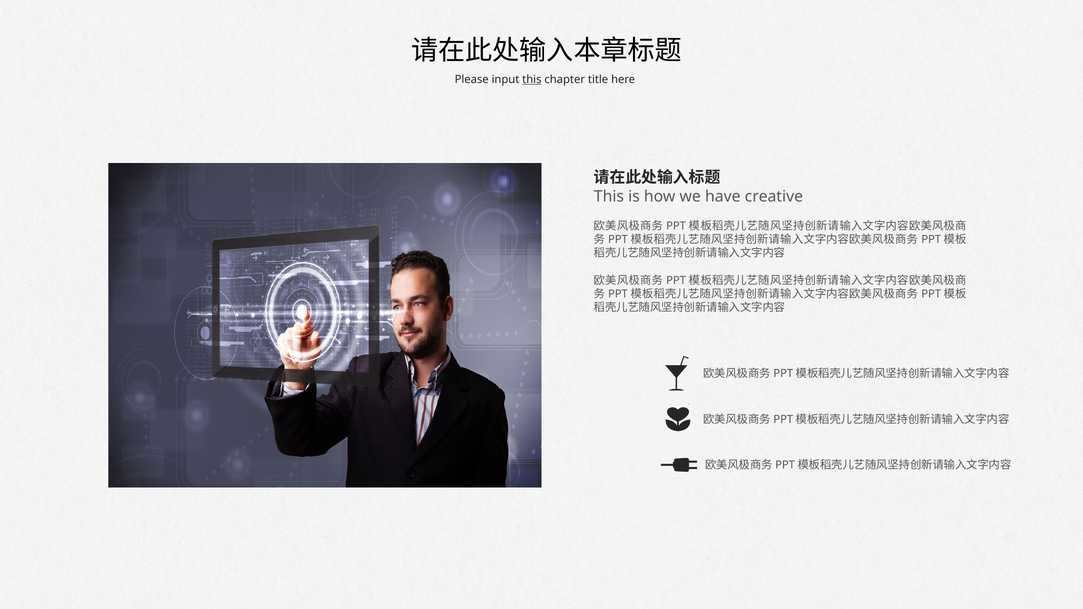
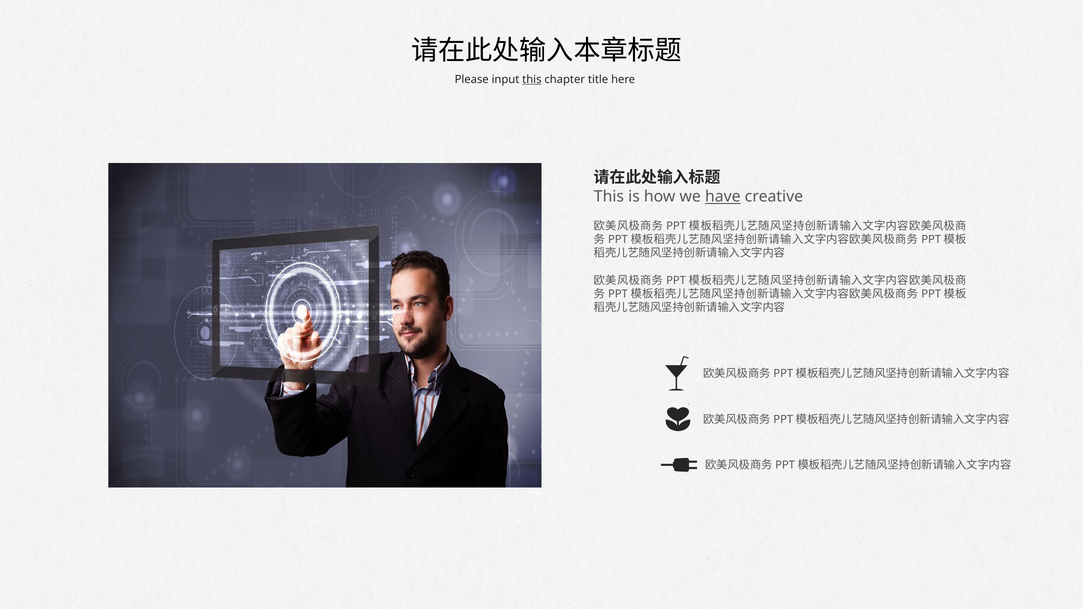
have underline: none -> present
